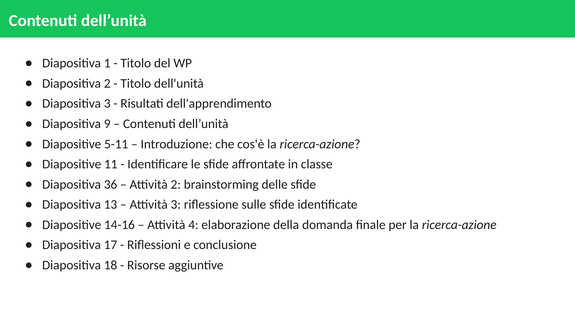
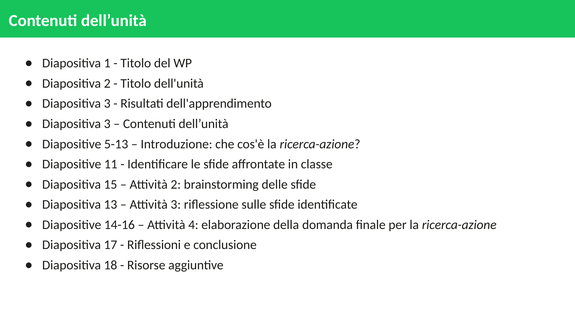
9 at (107, 124): 9 -> 3
5-11: 5-11 -> 5-13
36: 36 -> 15
